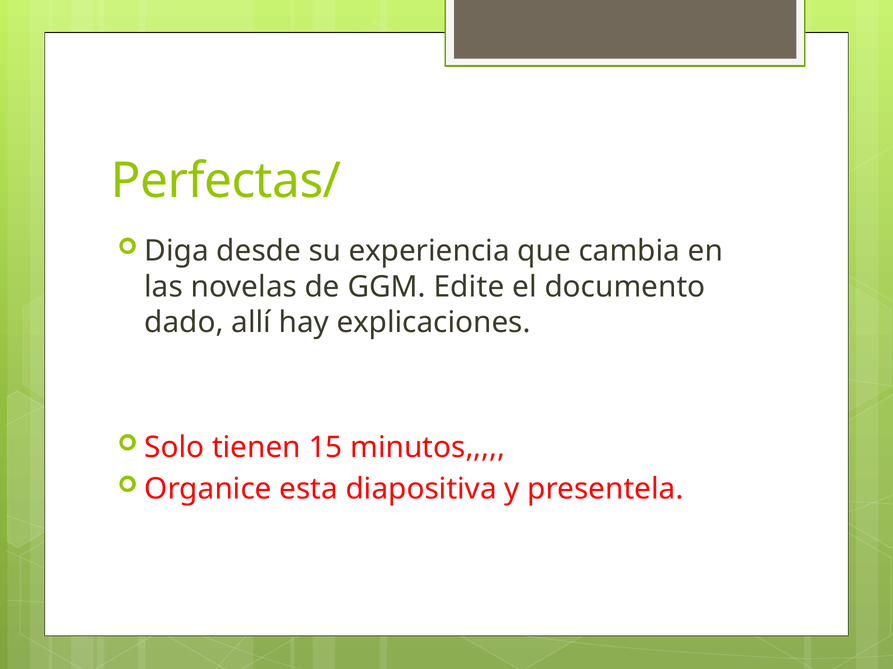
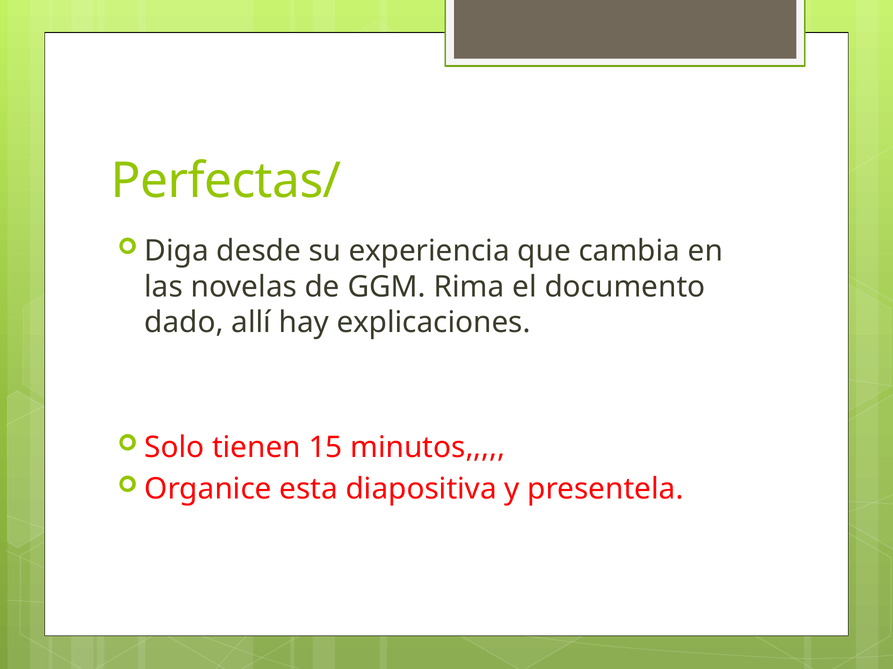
Edite: Edite -> Rima
